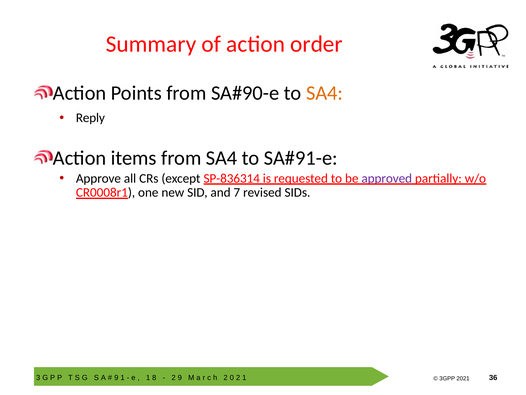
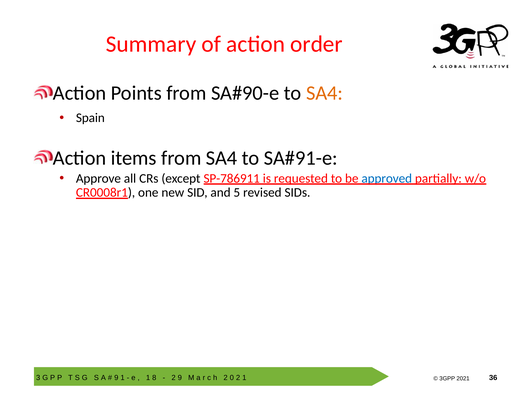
Reply: Reply -> Spain
SP-836314: SP-836314 -> SP-786911
approved colour: purple -> blue
7: 7 -> 5
